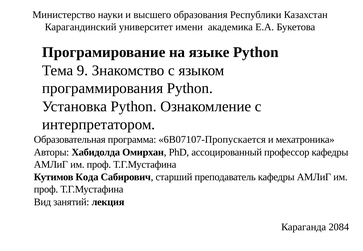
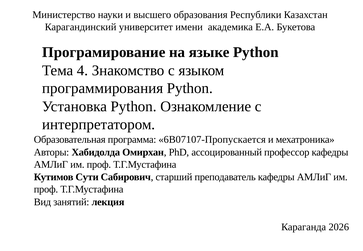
9: 9 -> 4
Кода: Кода -> Сути
2084: 2084 -> 2026
